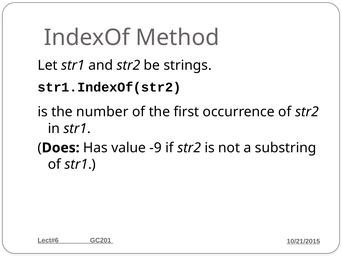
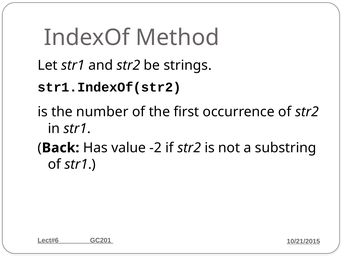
Does: Does -> Back
-9: -9 -> -2
